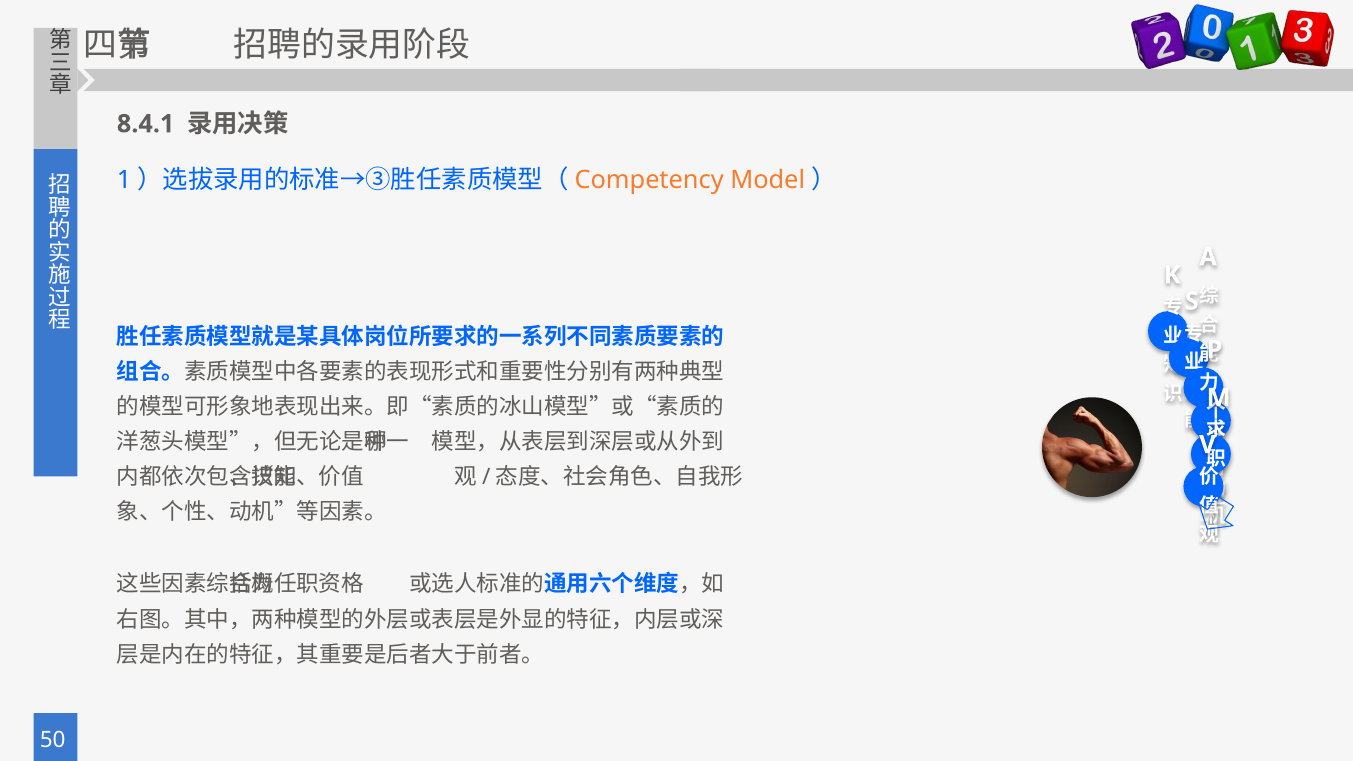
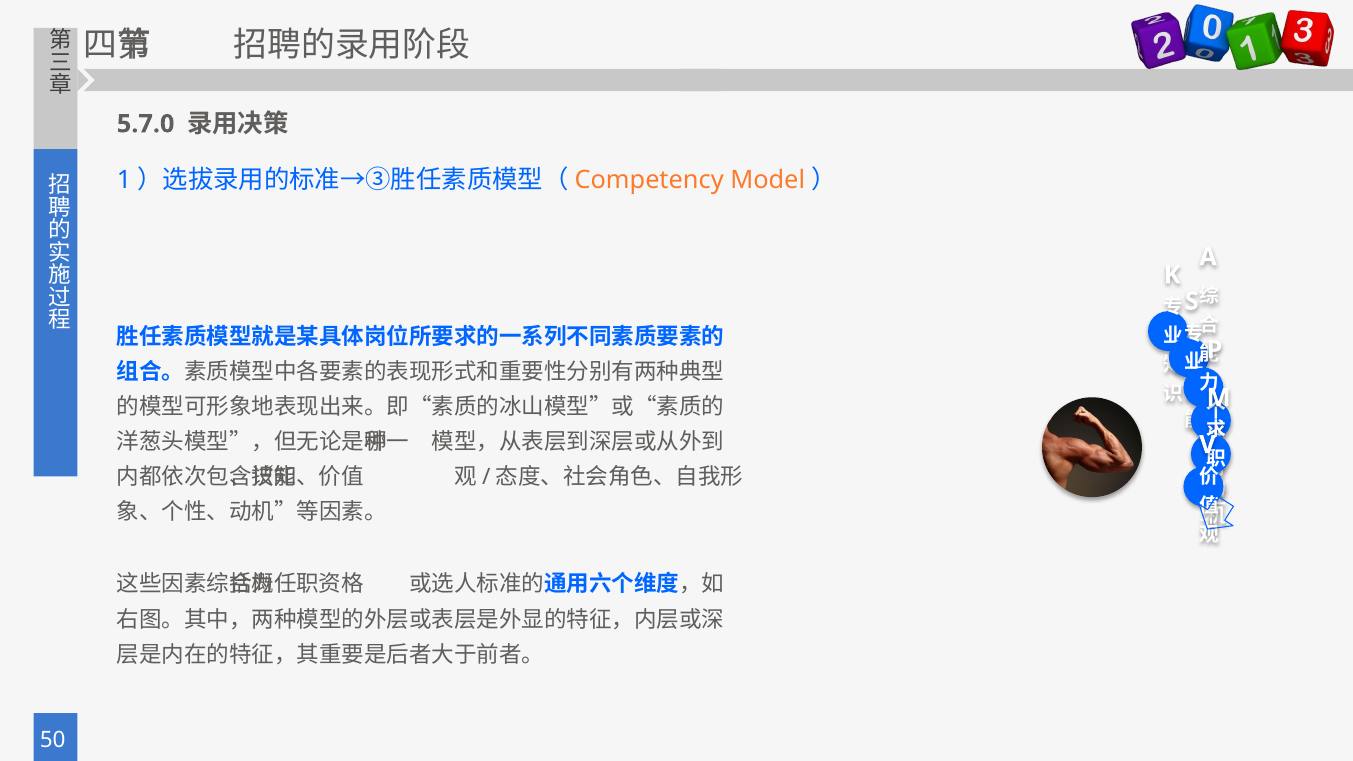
8.4.1: 8.4.1 -> 5.7.0
